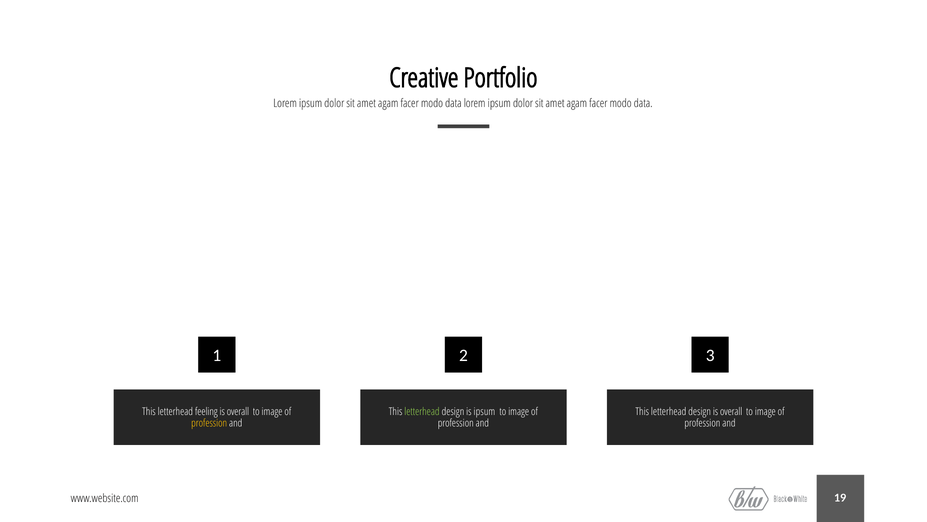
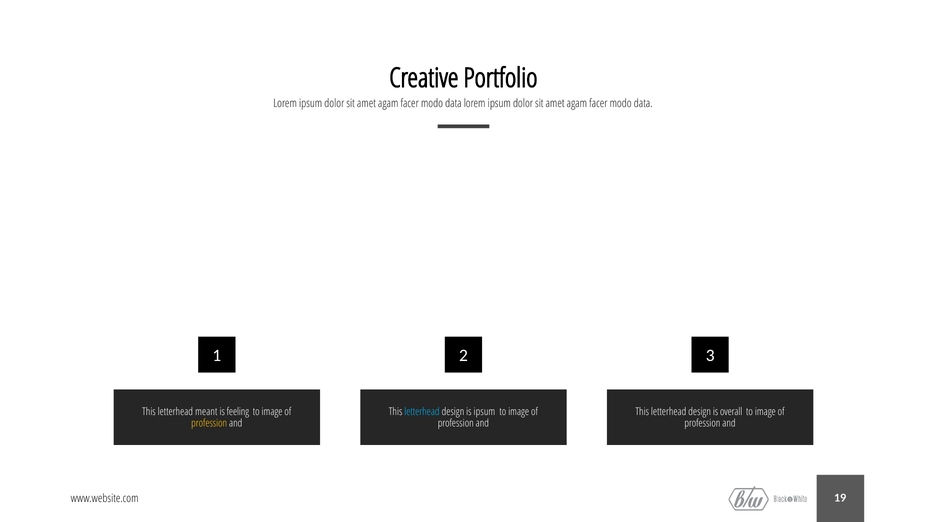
feeling: feeling -> meant
overall at (238, 411): overall -> feeling
letterhead at (422, 411) colour: light green -> light blue
